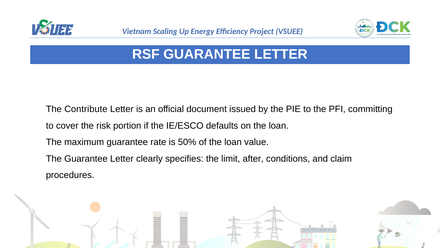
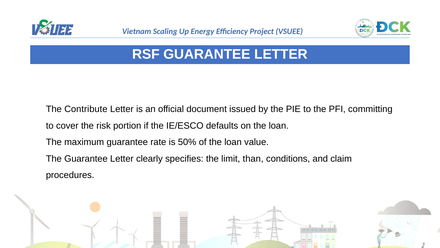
after: after -> than
